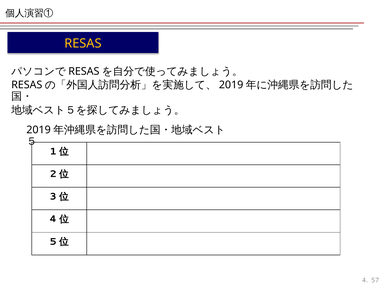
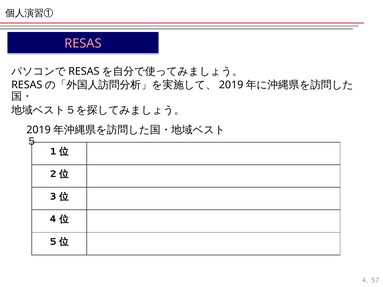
RESAS colour: yellow -> pink
